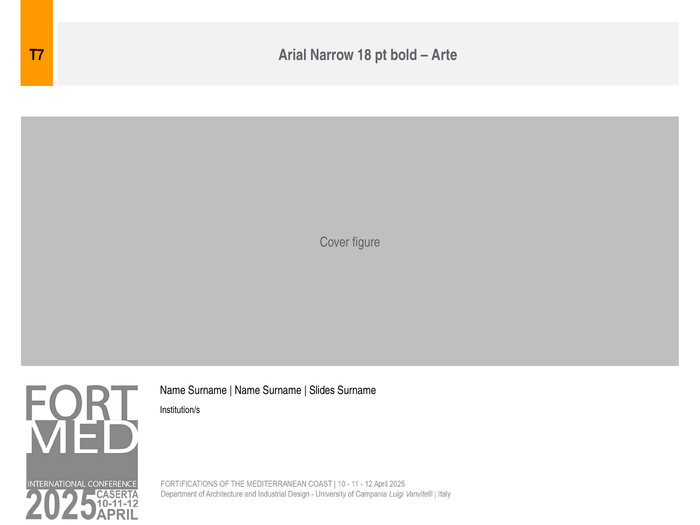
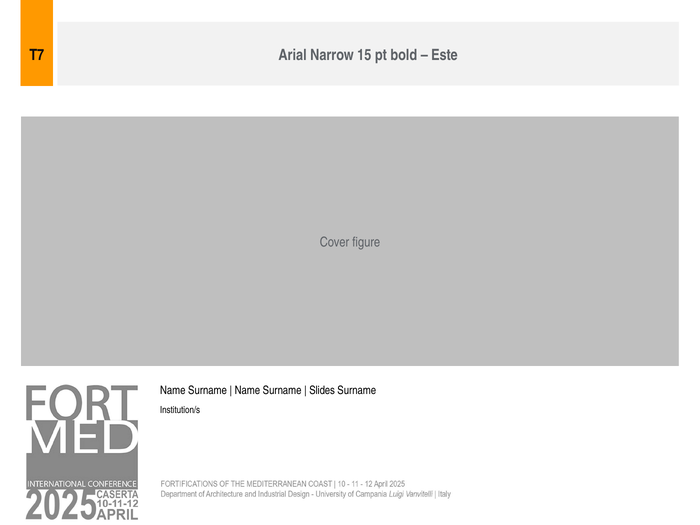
18: 18 -> 15
Arte: Arte -> Este
